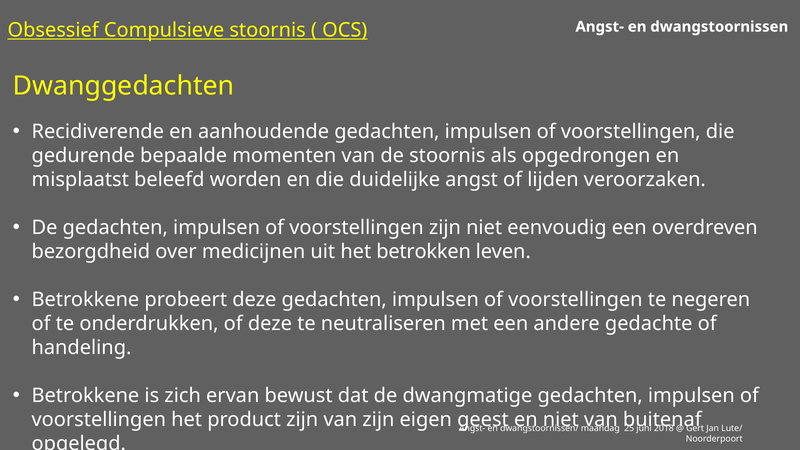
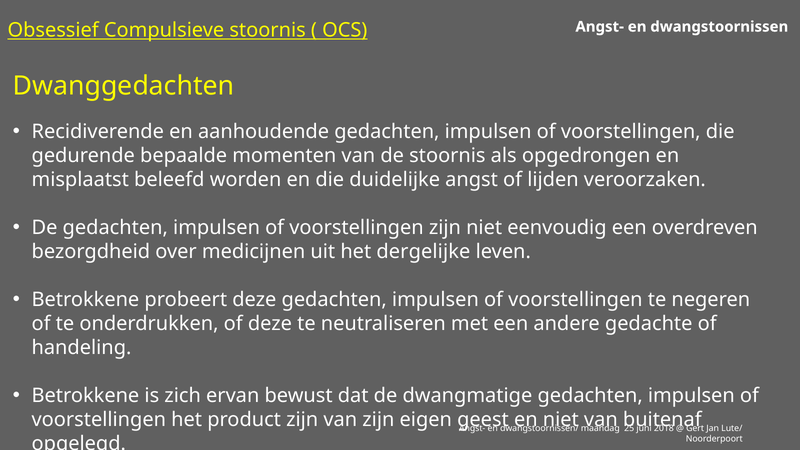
betrokken: betrokken -> dergelijke
